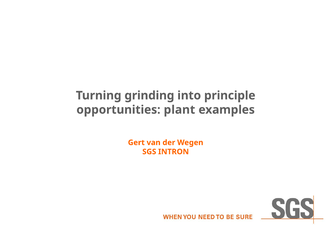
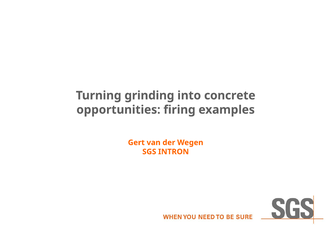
principle: principle -> concrete
plant: plant -> firing
